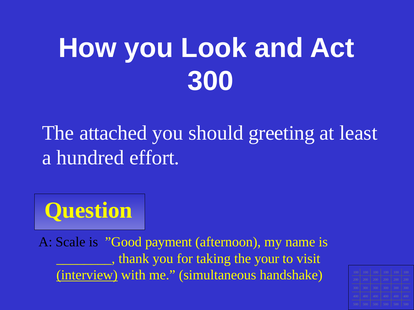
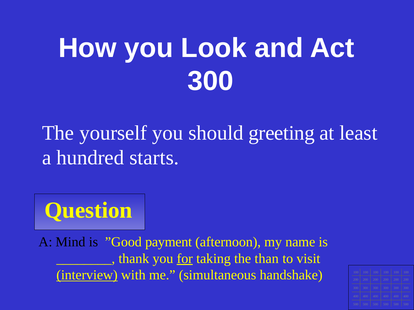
attached: attached -> yourself
effort: effort -> starts
Scale: Scale -> Mind
for underline: none -> present
your: your -> than
